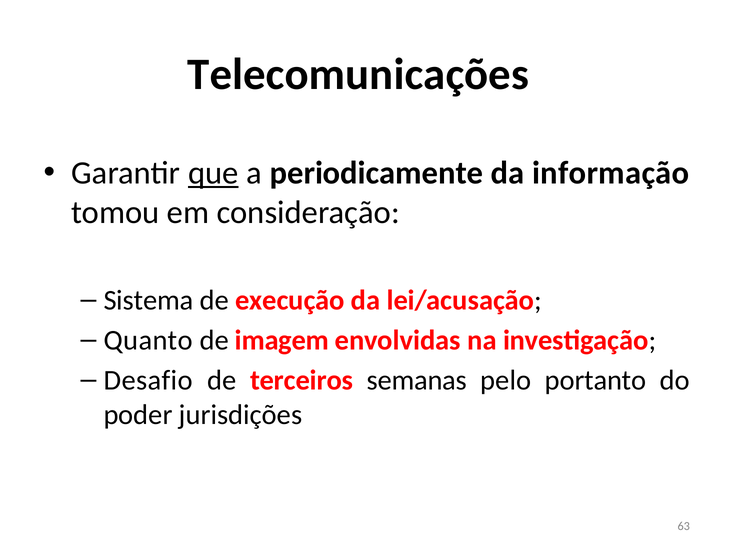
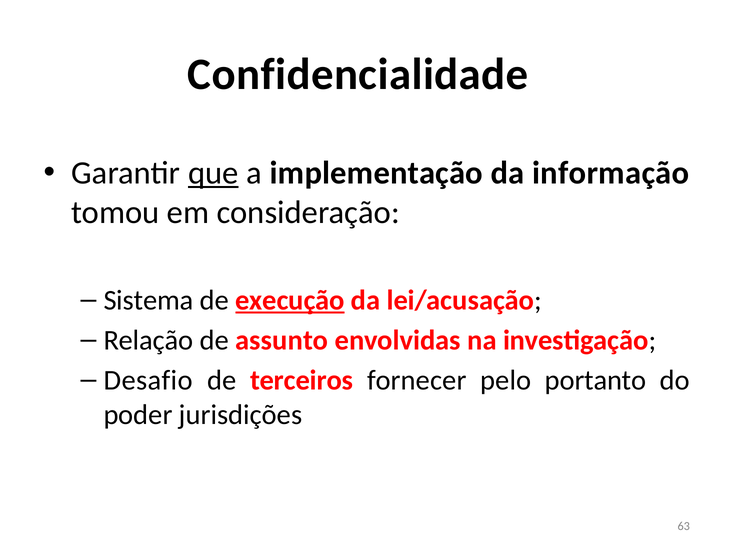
Telecomunicações: Telecomunicações -> Confidencialidade
periodicamente: periodicamente -> implementação
execução underline: none -> present
Quanto: Quanto -> Relação
imagem: imagem -> assunto
semanas: semanas -> fornecer
